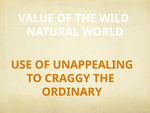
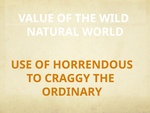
UNAPPEALING: UNAPPEALING -> HORRENDOUS
